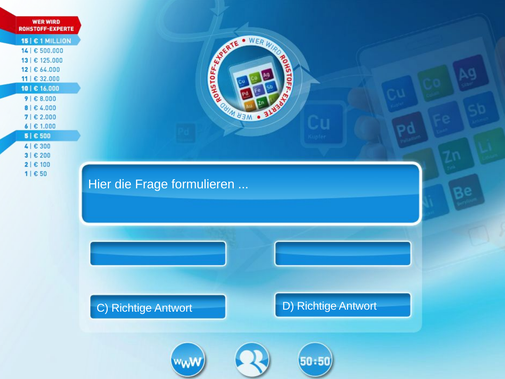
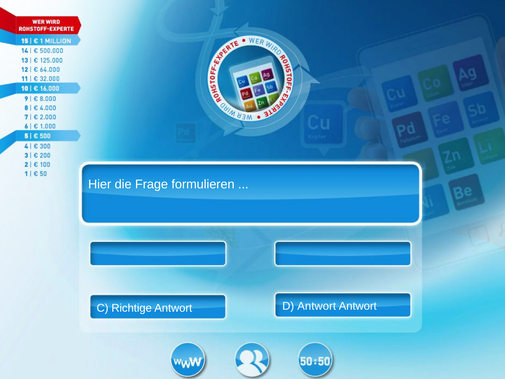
D Richtige: Richtige -> Antwort
